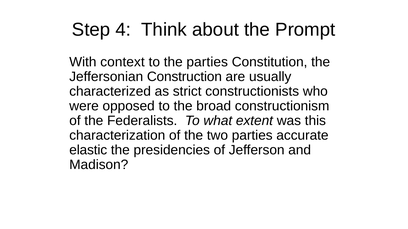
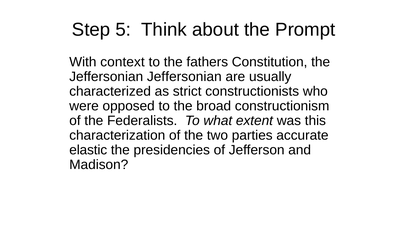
4: 4 -> 5
the parties: parties -> fathers
Jeffersonian Construction: Construction -> Jeffersonian
